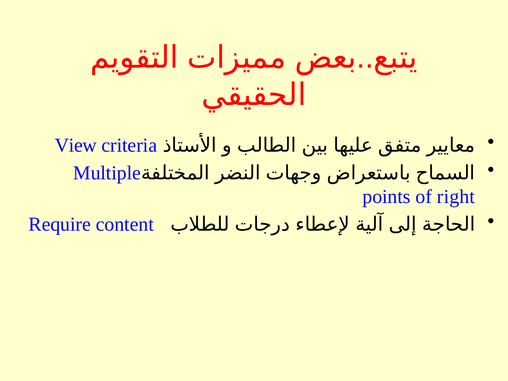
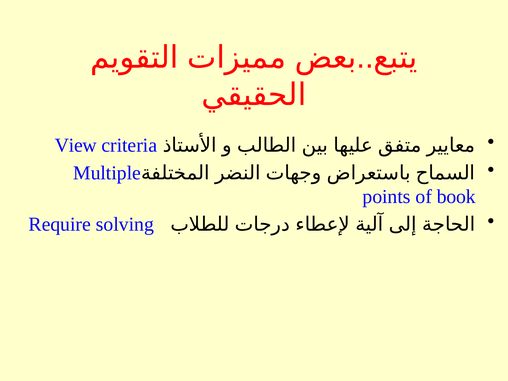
right: right -> book
content: content -> solving
